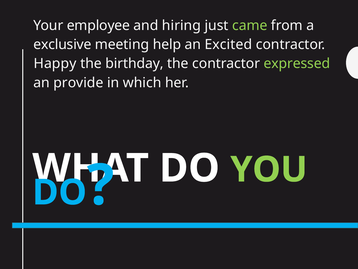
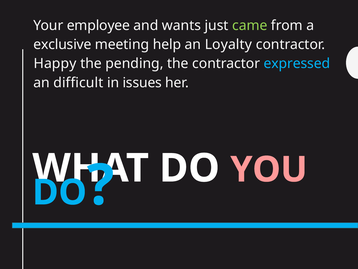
hiring: hiring -> wants
Excited: Excited -> Loyalty
birthday: birthday -> pending
expressed colour: light green -> light blue
provide: provide -> difficult
which: which -> issues
YOU colour: light green -> pink
